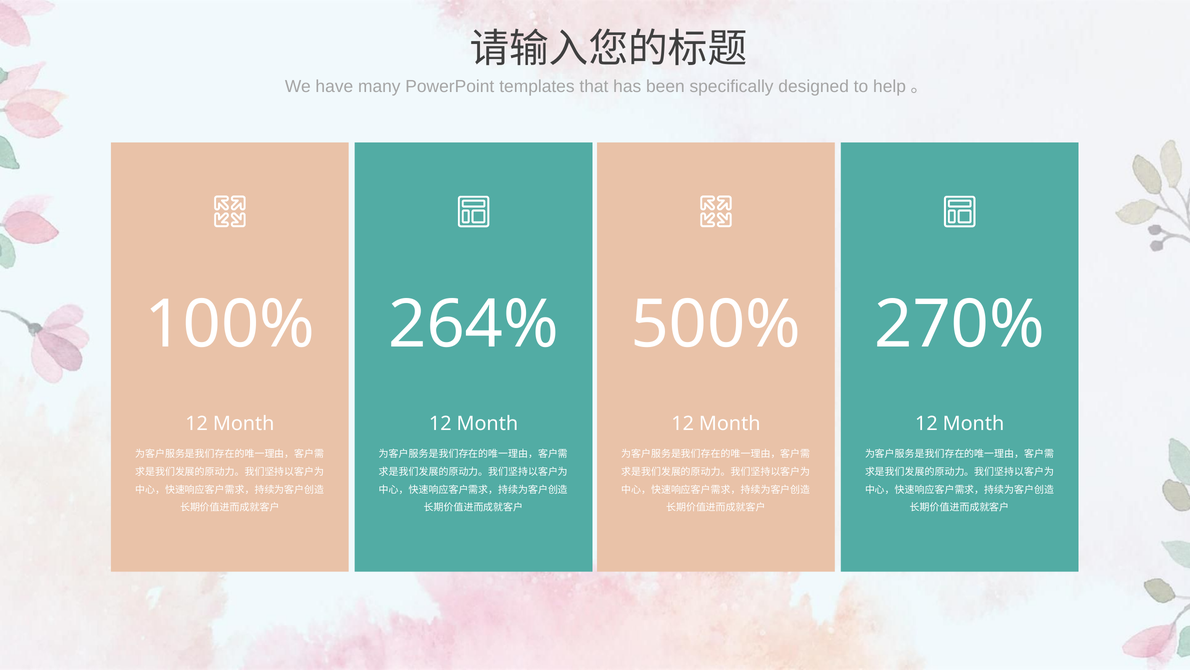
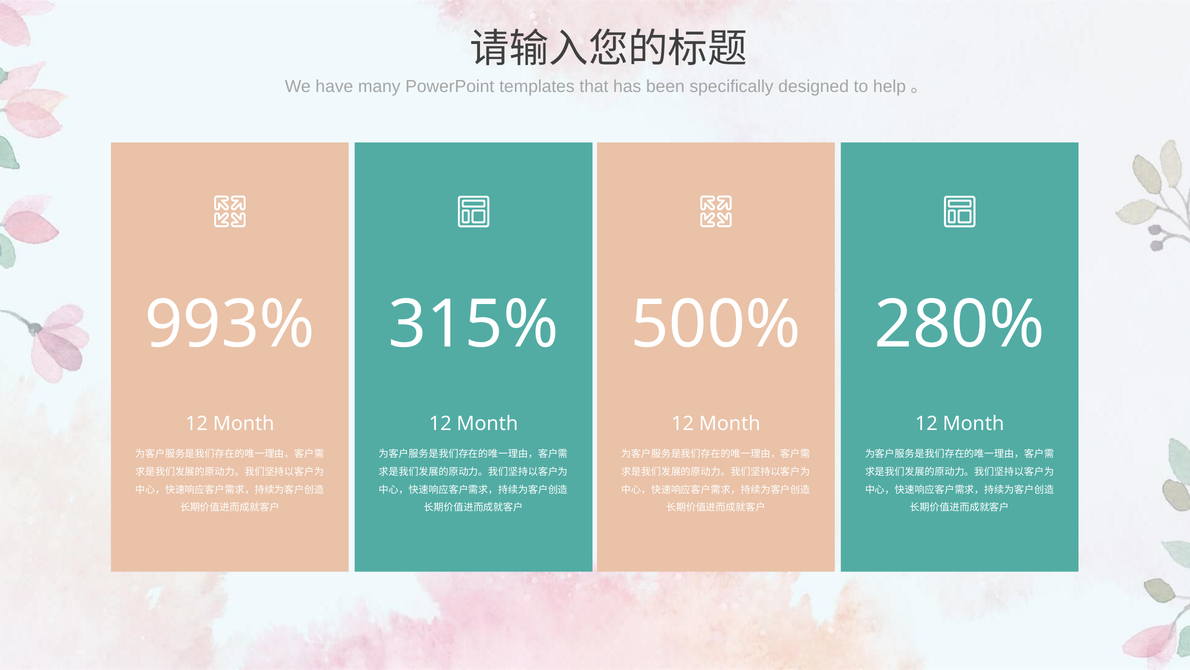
100%: 100% -> 993%
264%: 264% -> 315%
270%: 270% -> 280%
